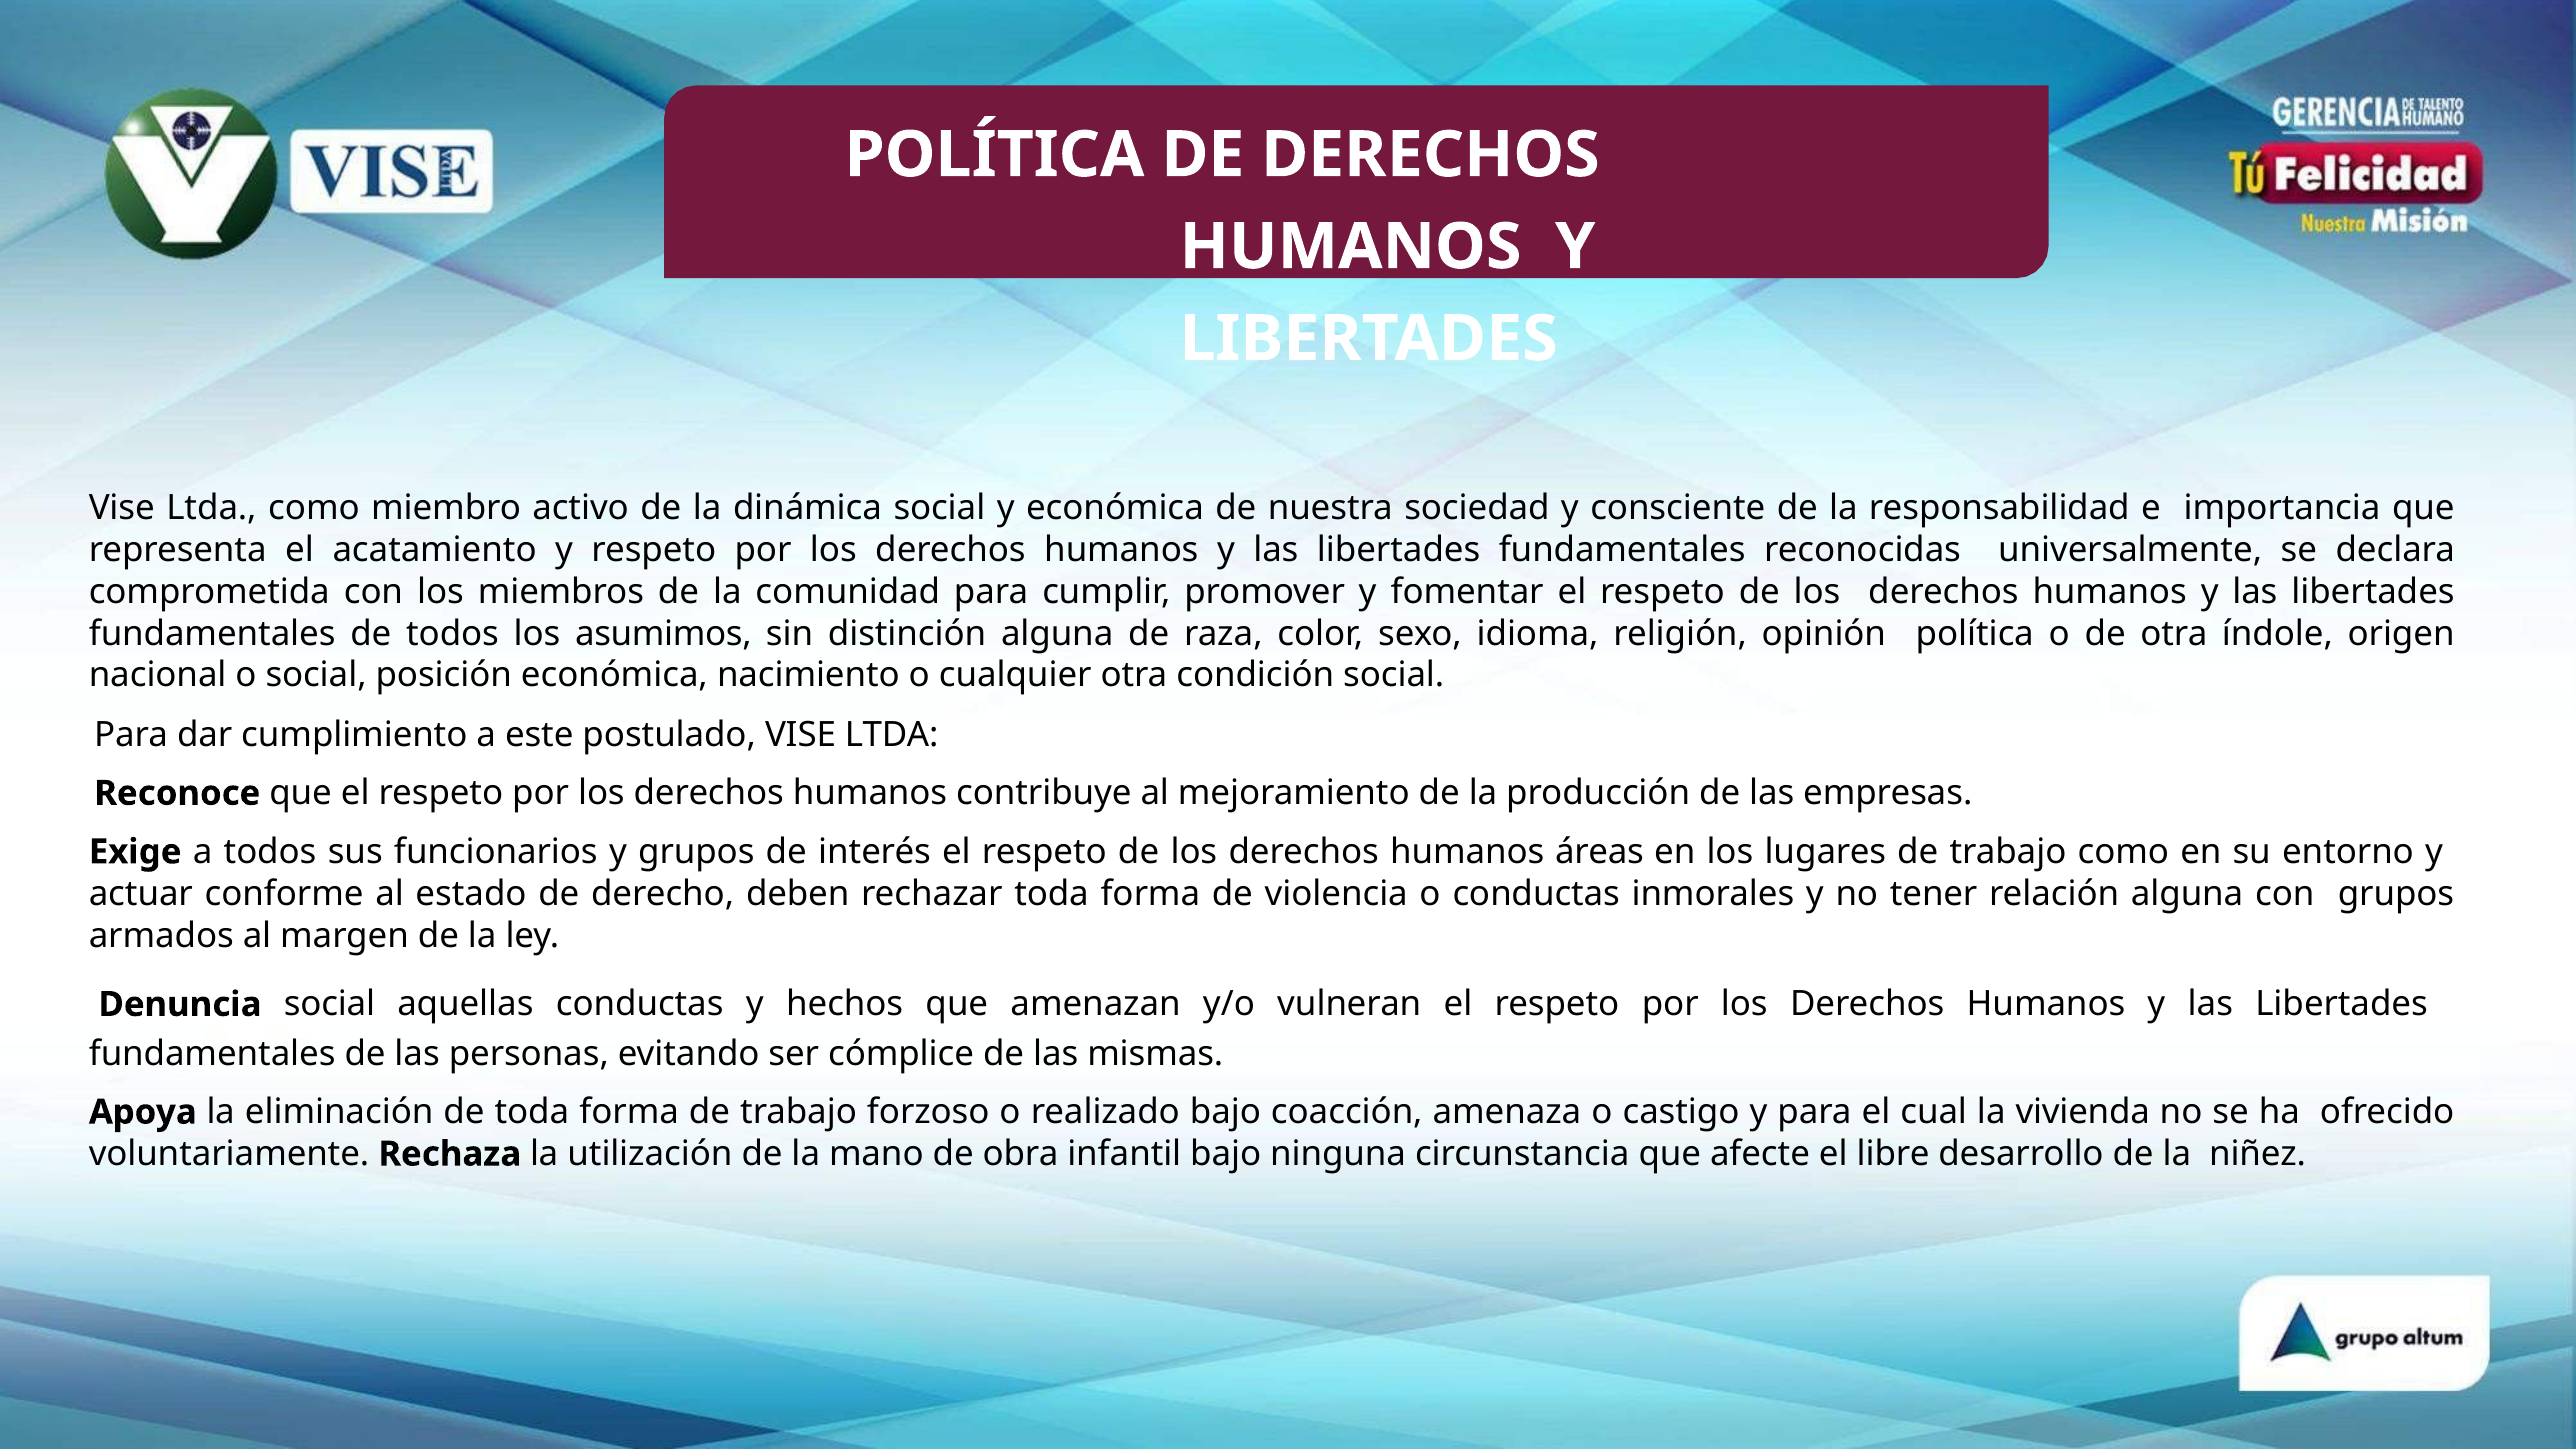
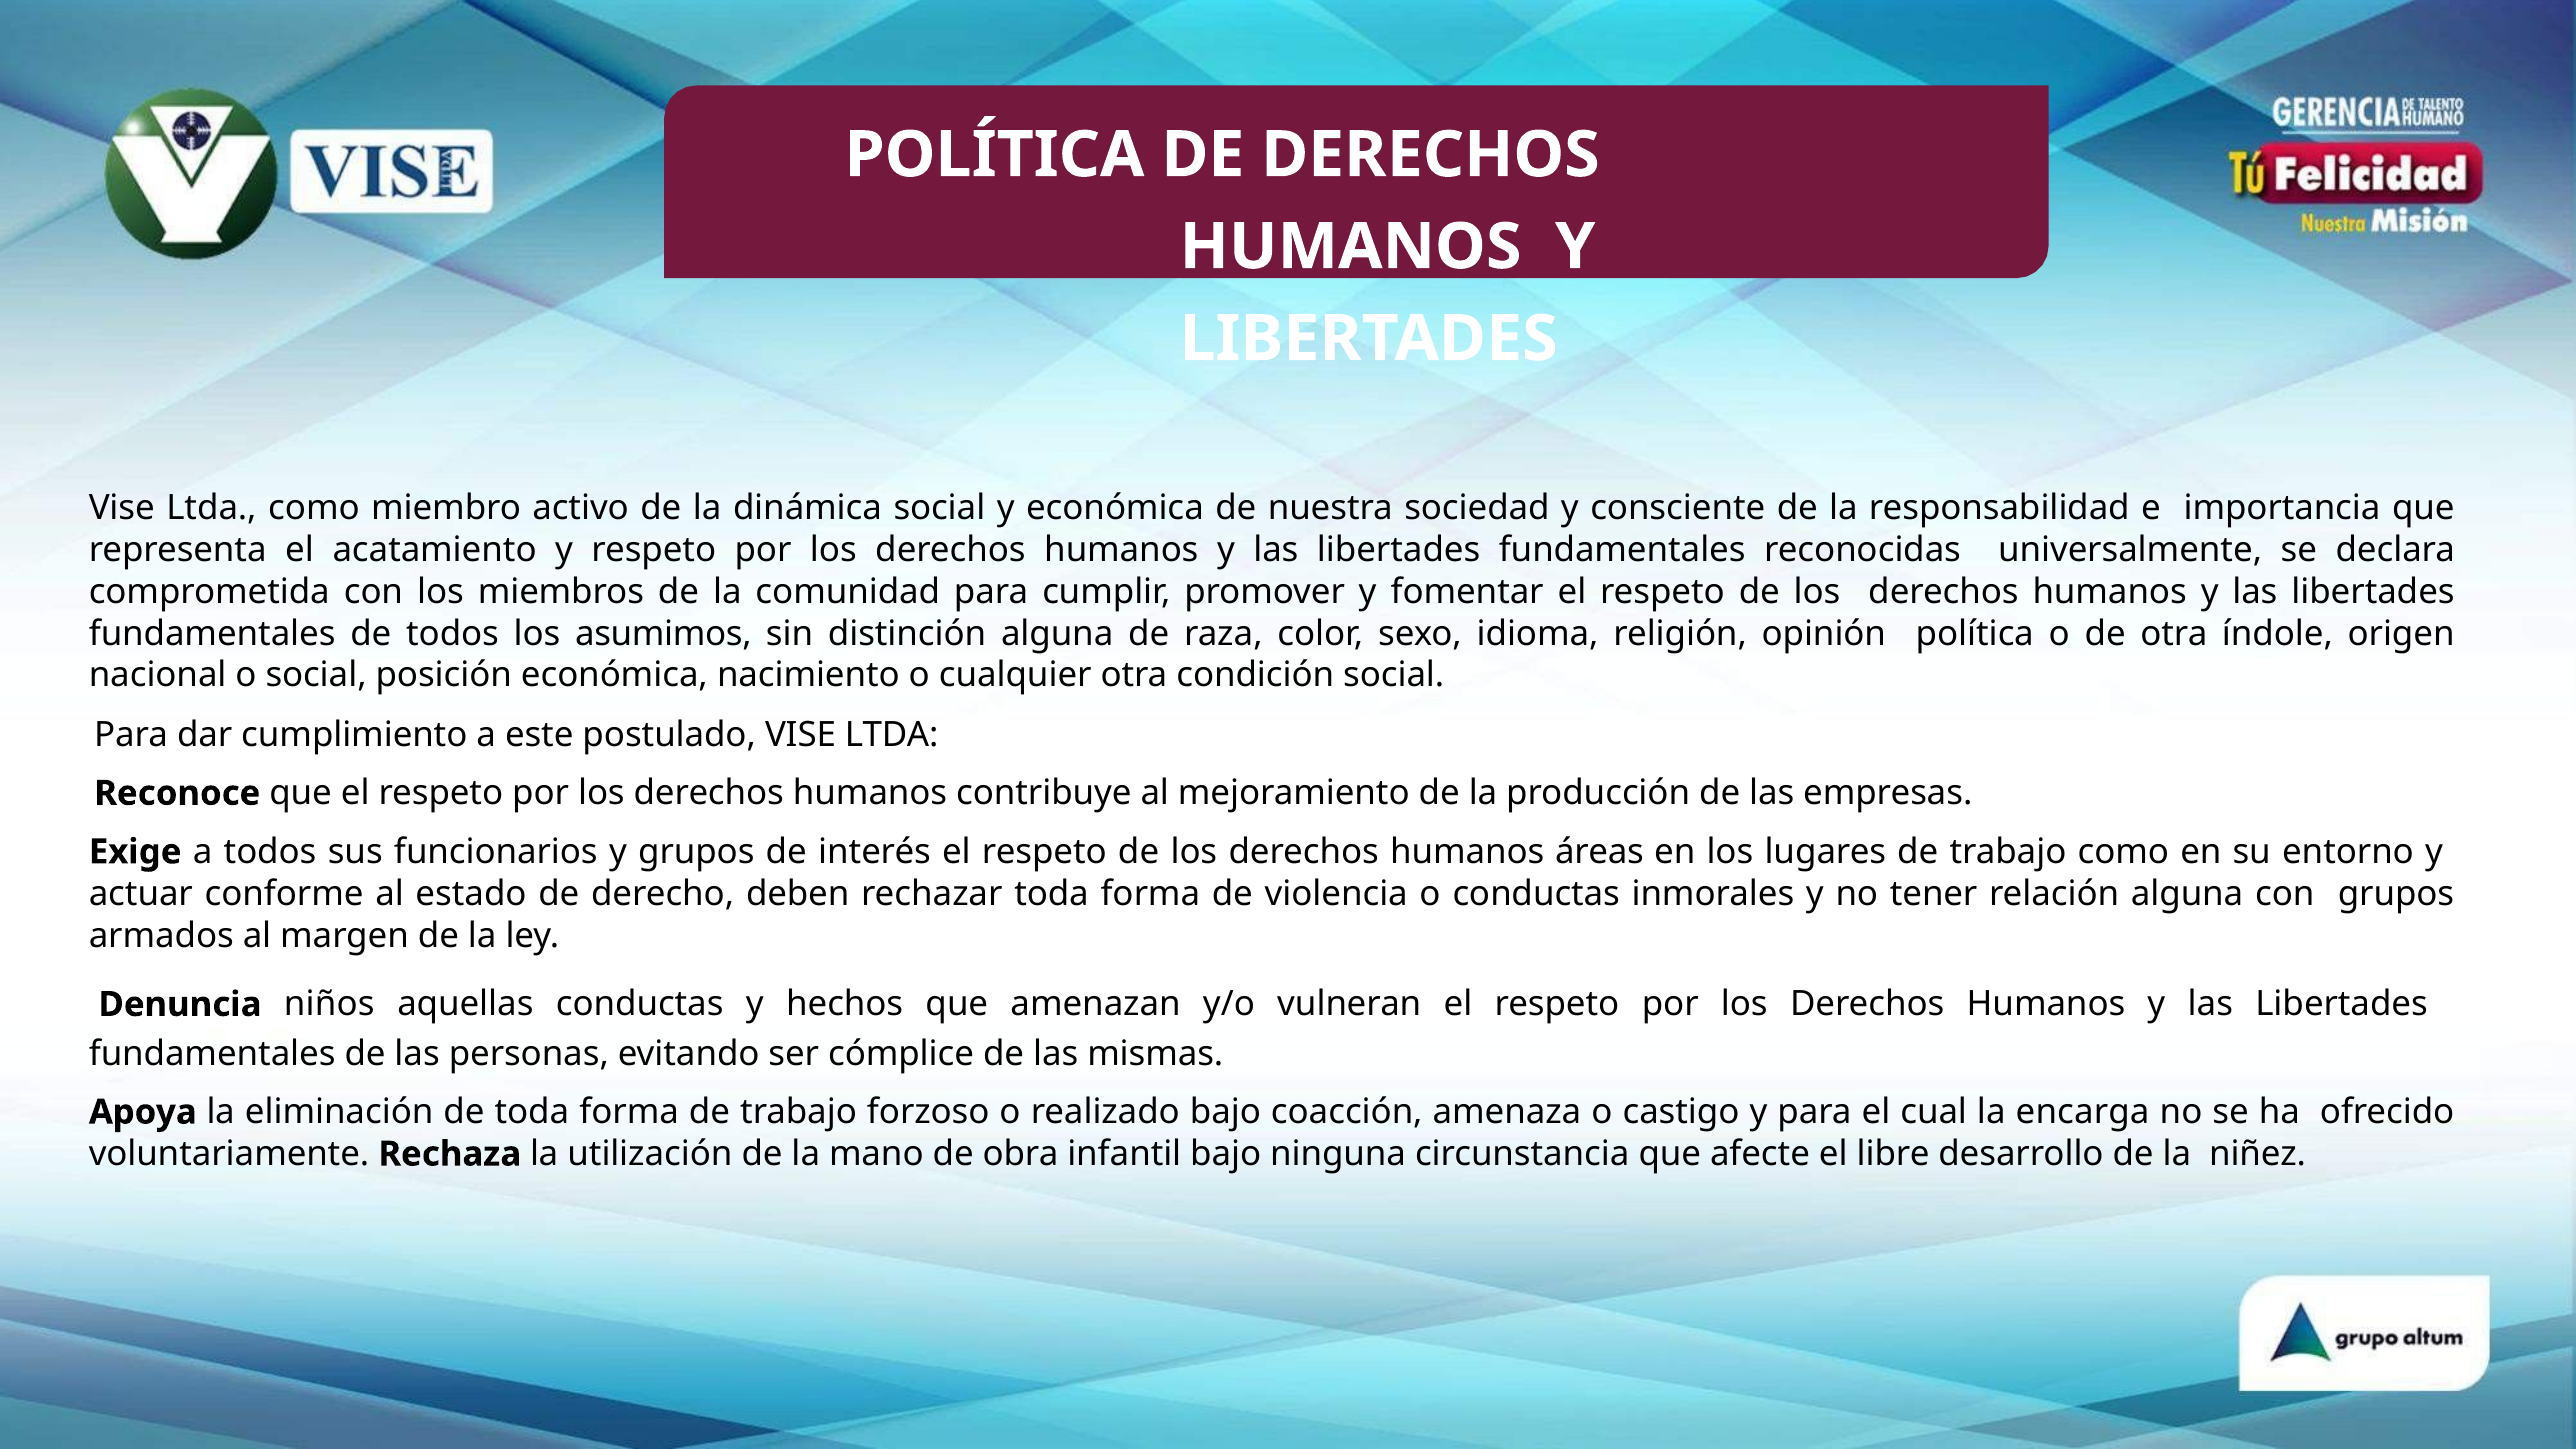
Denuncia social: social -> niños
vivienda: vivienda -> encarga
